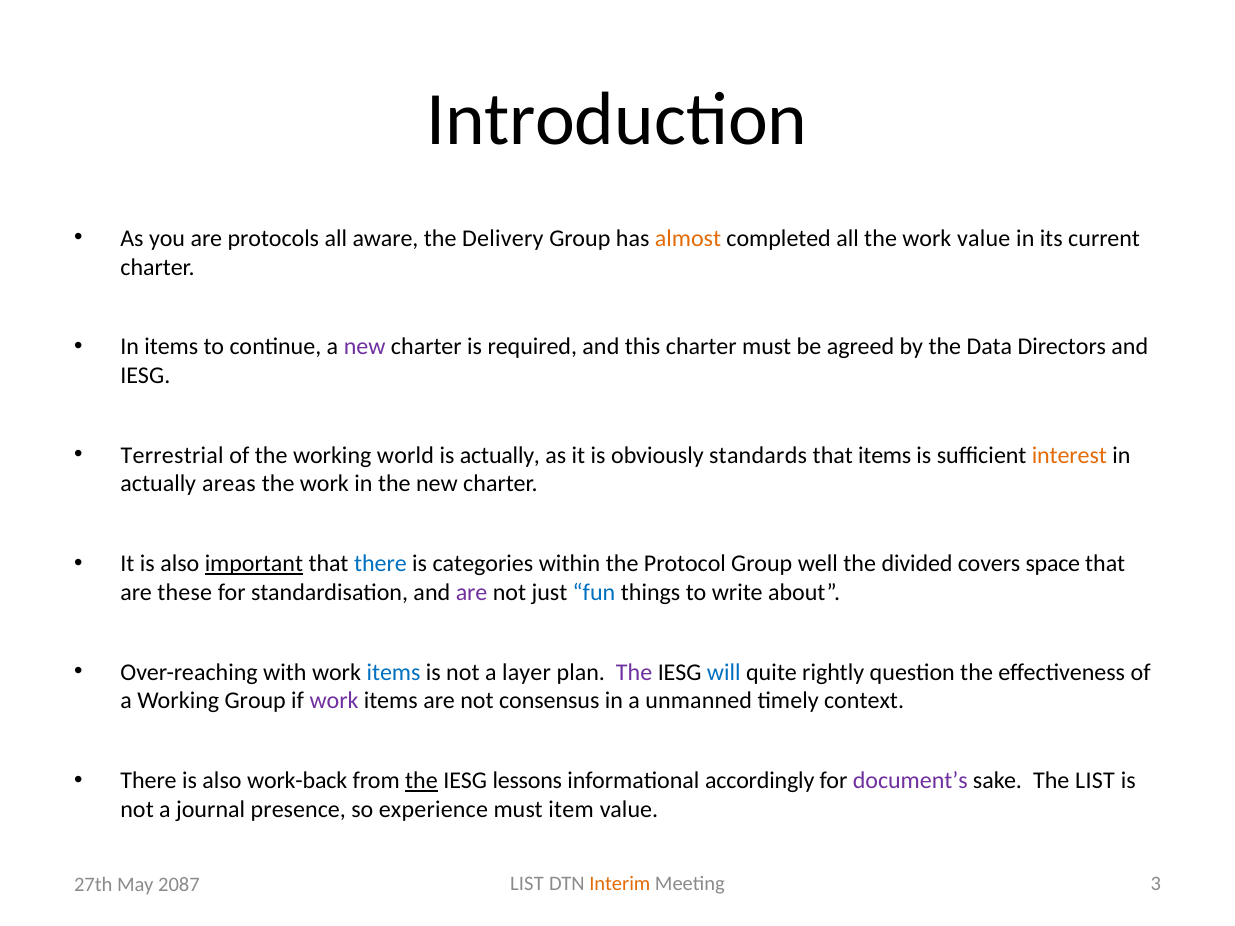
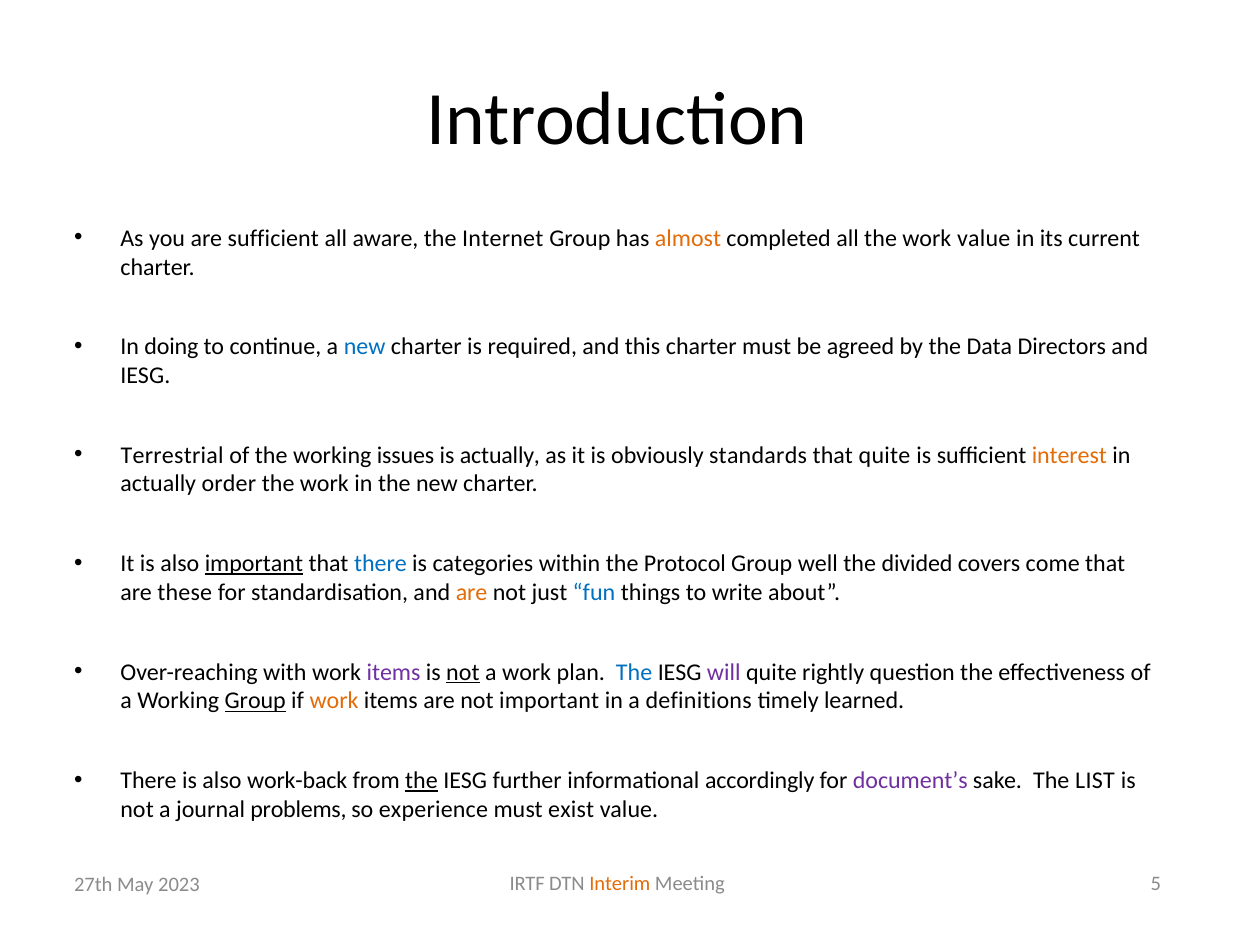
are protocols: protocols -> sufficient
Delivery: Delivery -> Internet
In items: items -> doing
new at (365, 347) colour: purple -> blue
world: world -> issues
that items: items -> quite
areas: areas -> order
space: space -> come
are at (472, 593) colour: purple -> orange
items at (394, 672) colour: blue -> purple
not at (463, 672) underline: none -> present
a layer: layer -> work
The at (634, 672) colour: purple -> blue
will colour: blue -> purple
Group at (255, 701) underline: none -> present
work at (334, 701) colour: purple -> orange
not consensus: consensus -> important
unmanned: unmanned -> definitions
context: context -> learned
lessons: lessons -> further
presence: presence -> problems
item: item -> exist
LIST at (527, 884): LIST -> IRTF
3: 3 -> 5
2087: 2087 -> 2023
